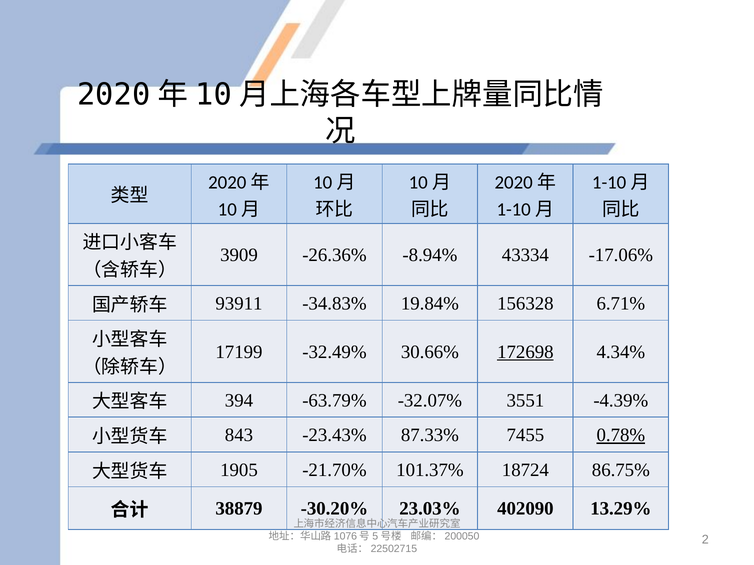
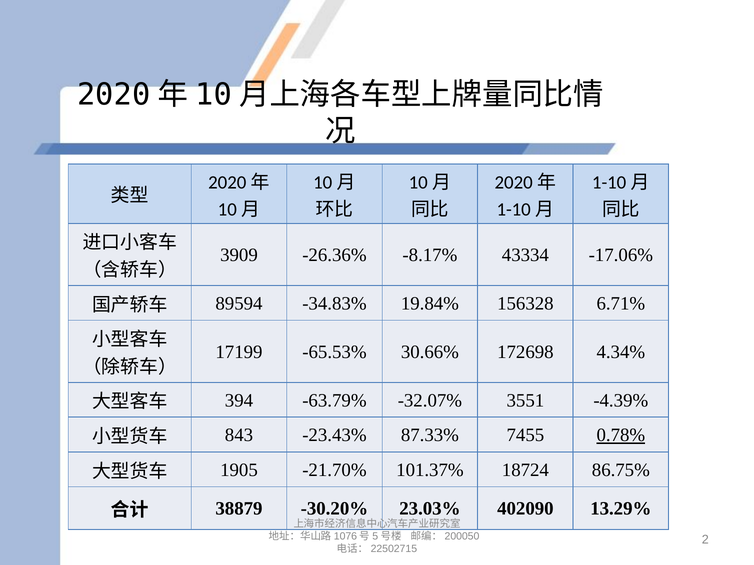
-8.94%: -8.94% -> -8.17%
93911: 93911 -> 89594
-32.49%: -32.49% -> -65.53%
172698 underline: present -> none
